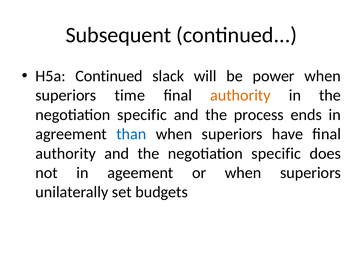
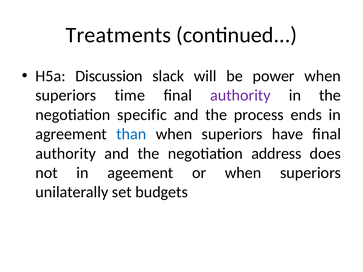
Subsequent: Subsequent -> Treatments
H5a Continued: Continued -> Discussion
authority at (240, 96) colour: orange -> purple
and the negotiation specific: specific -> address
